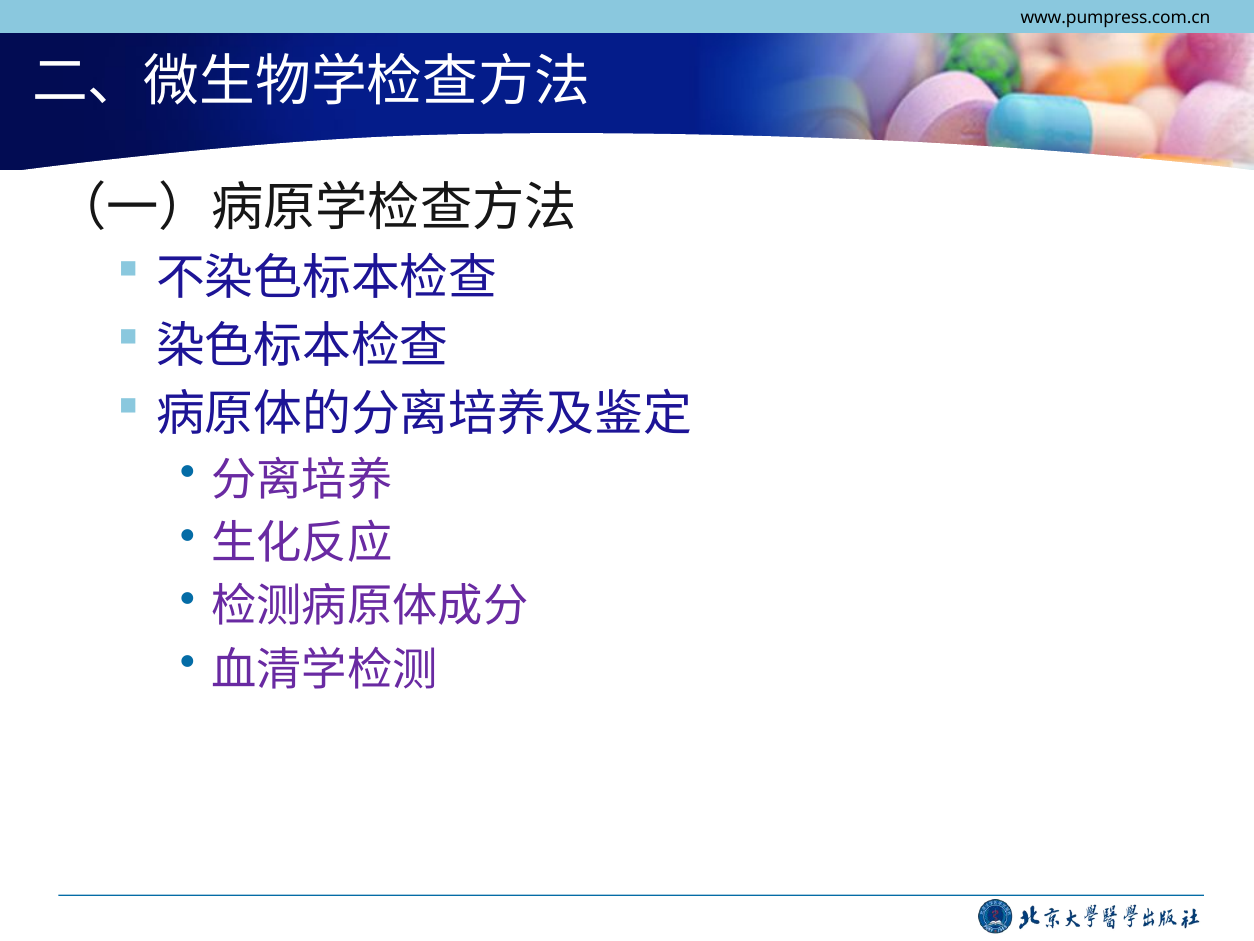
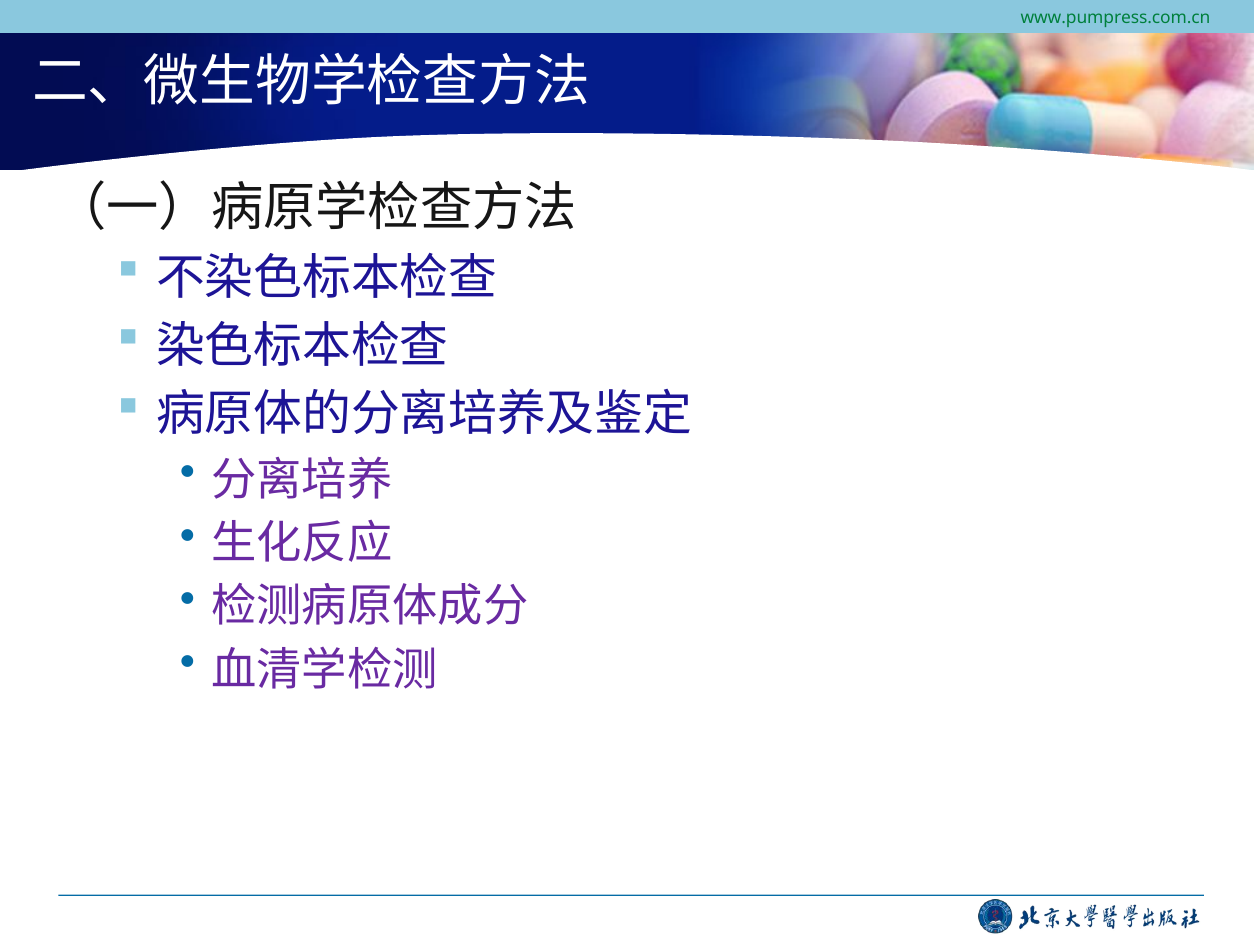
www.pumpress.com.cn colour: black -> green
